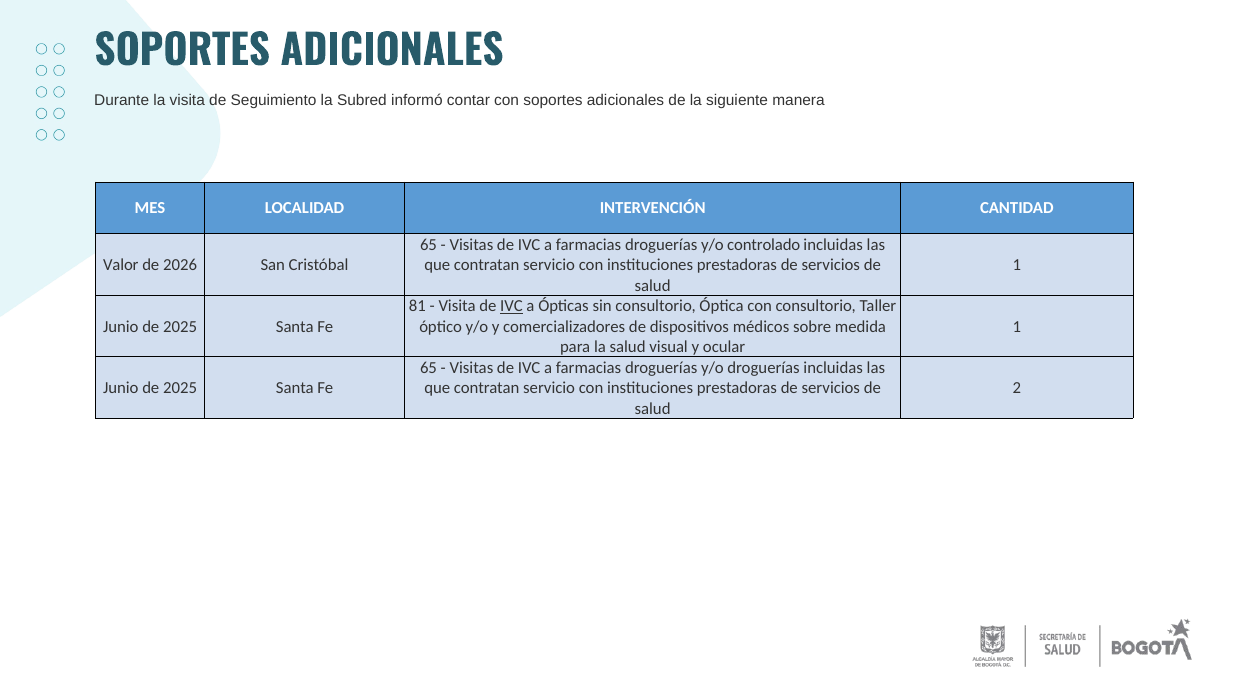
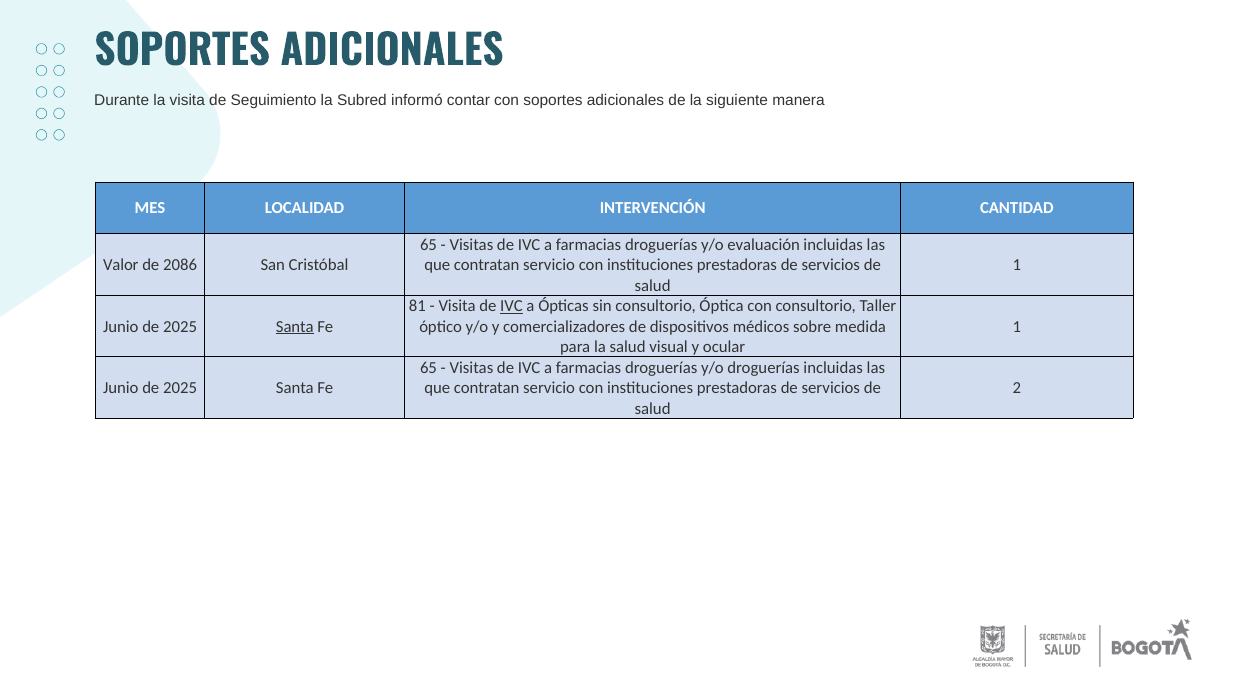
controlado: controlado -> evaluación
2026: 2026 -> 2086
Santa at (295, 326) underline: none -> present
